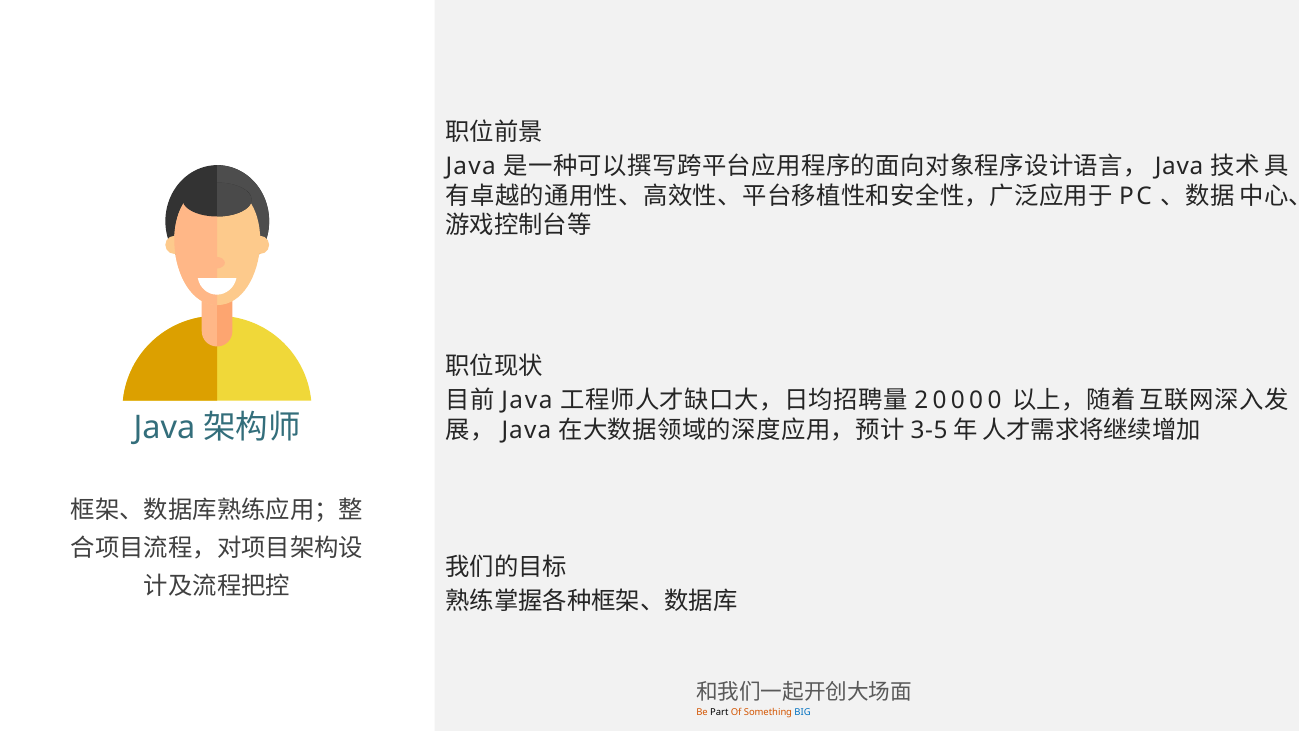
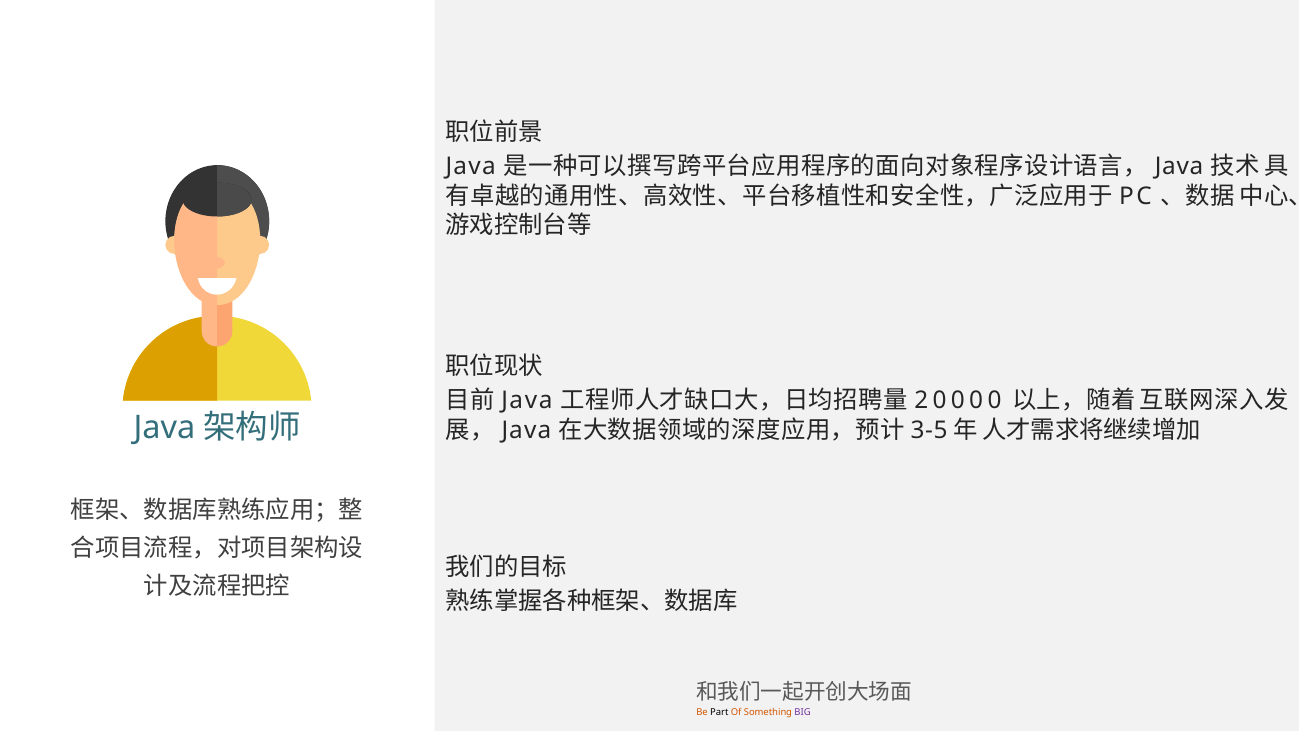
BIG colour: blue -> purple
